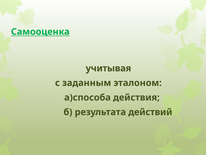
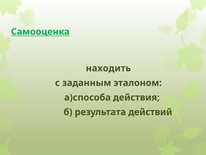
учитывая: учитывая -> находить
